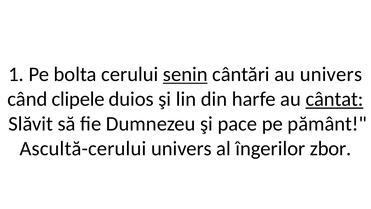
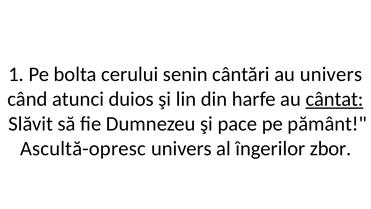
senin underline: present -> none
clipele: clipele -> atunci
Ascultă-cerului: Ascultă-cerului -> Ascultă-opresc
